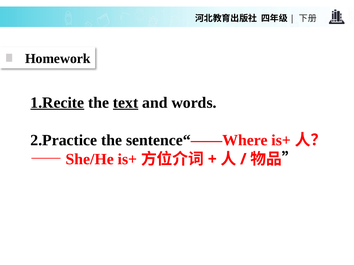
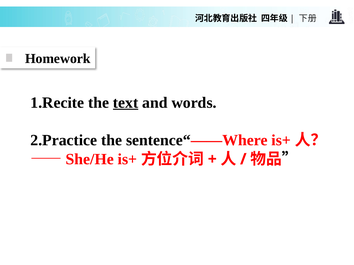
1.Recite underline: present -> none
